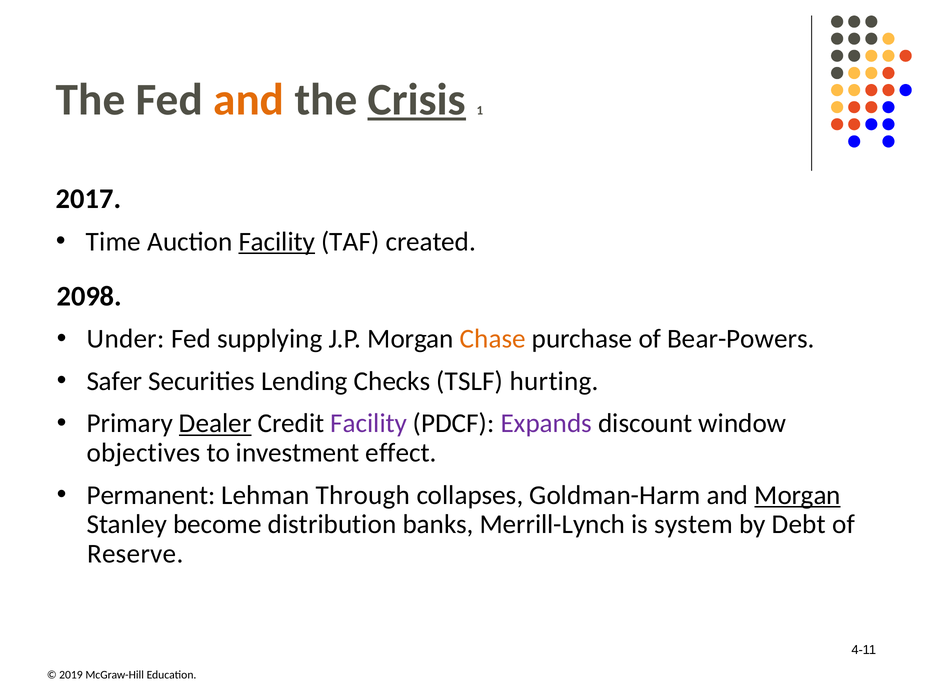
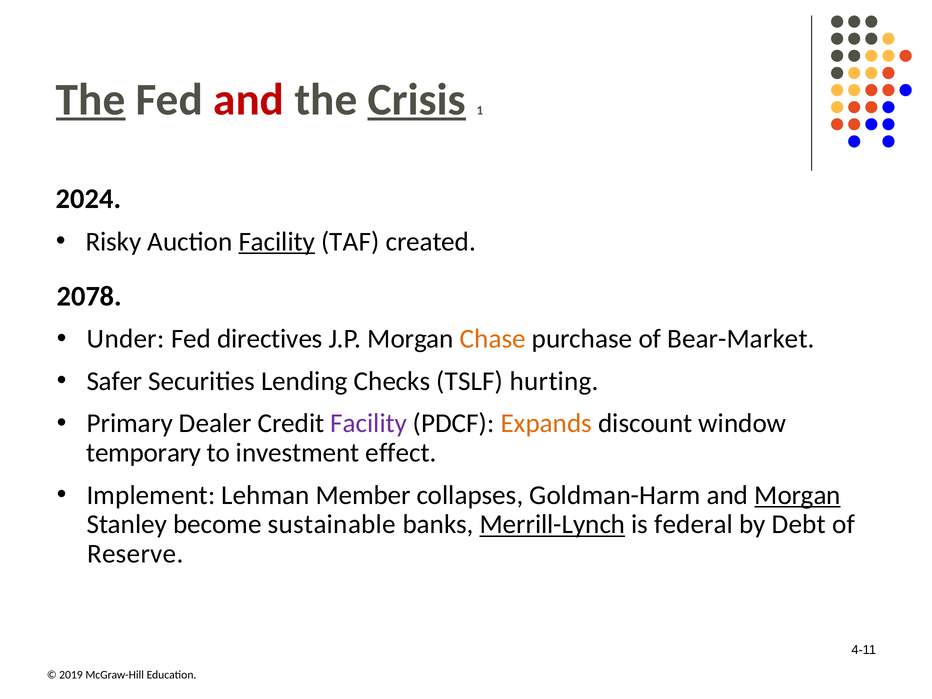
The at (91, 100) underline: none -> present
and at (249, 100) colour: orange -> red
2017: 2017 -> 2024
Time: Time -> Risky
2098: 2098 -> 2078
supplying: supplying -> directives
Bear-Powers: Bear-Powers -> Bear-Market
Dealer underline: present -> none
Expands colour: purple -> orange
objectives: objectives -> temporary
Permanent: Permanent -> Implement
Through: Through -> Member
distribution: distribution -> sustainable
Merrill-Lynch underline: none -> present
system: system -> federal
